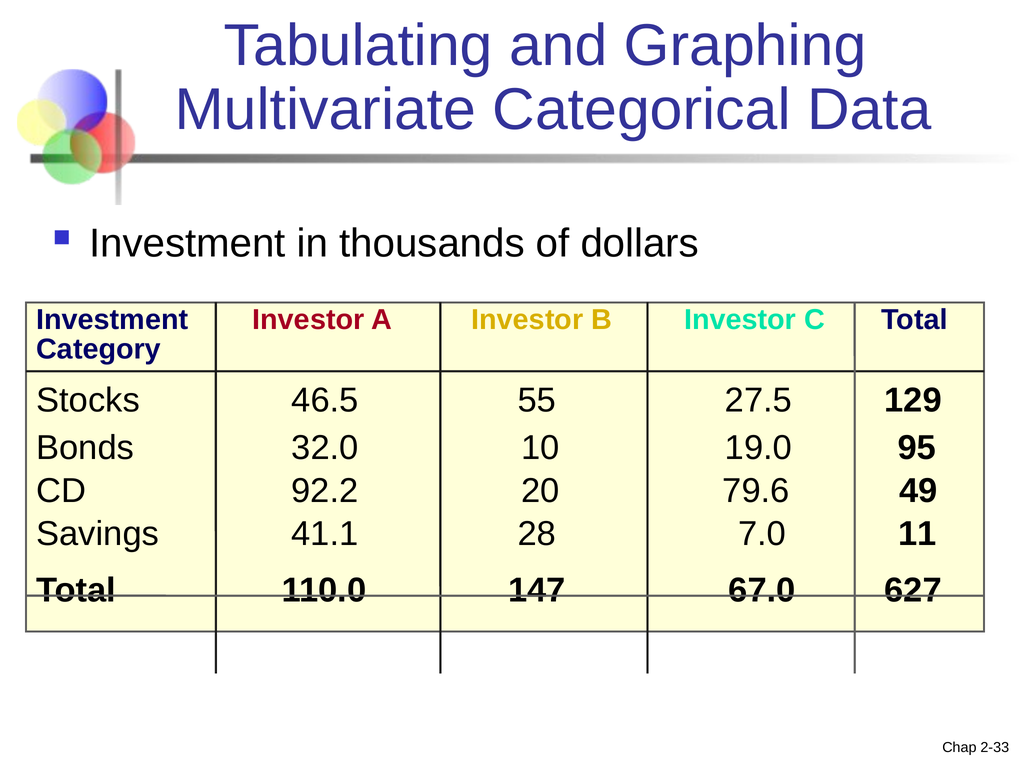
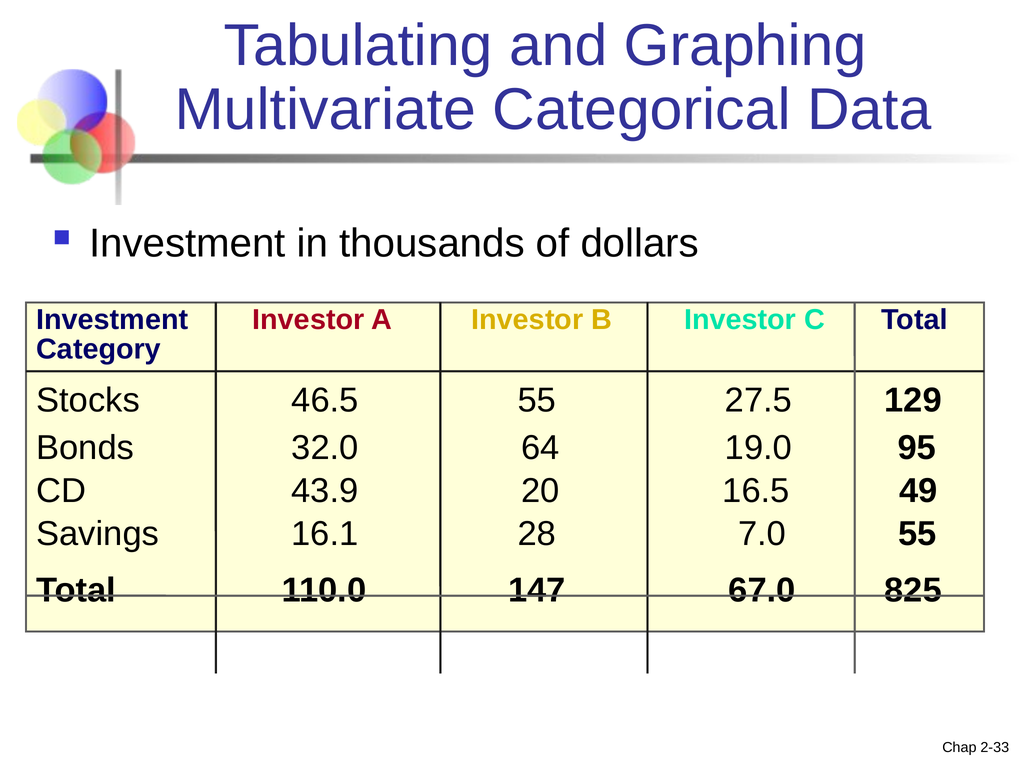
10: 10 -> 64
92.2: 92.2 -> 43.9
79.6: 79.6 -> 16.5
41.1: 41.1 -> 16.1
7.0 11: 11 -> 55
627: 627 -> 825
